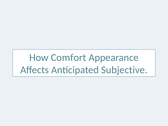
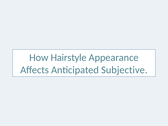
Comfort: Comfort -> Hairstyle
